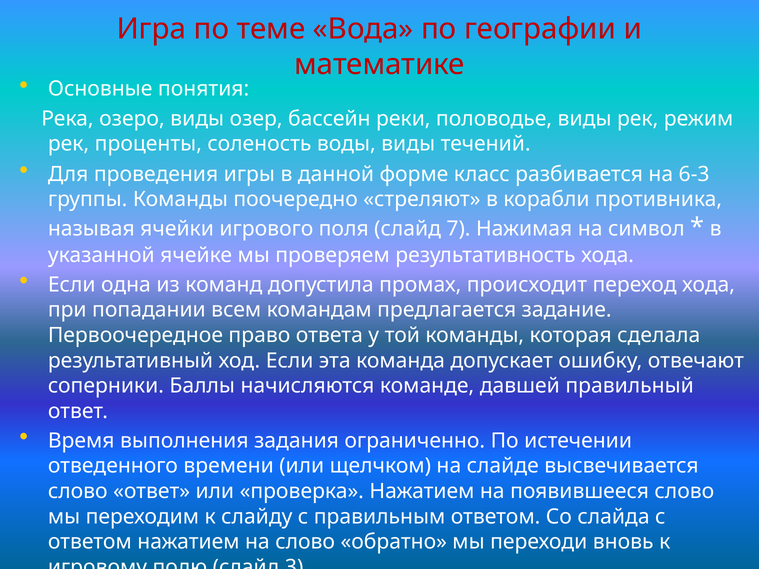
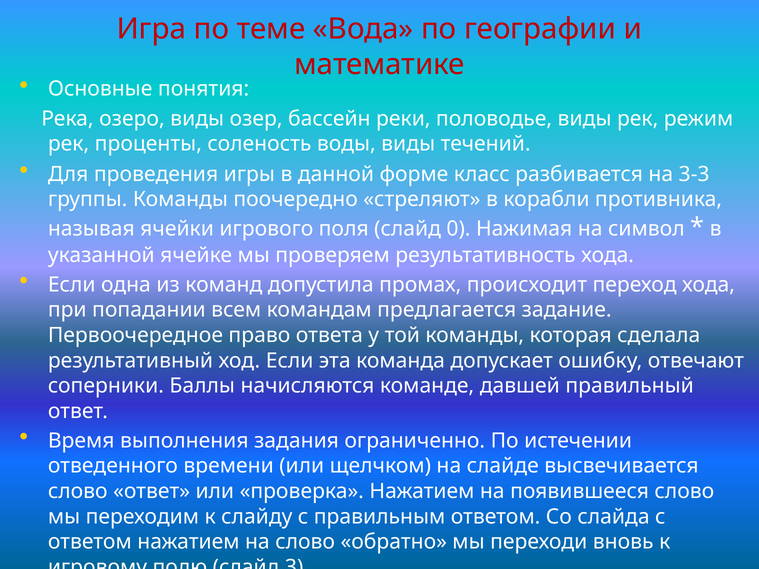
6-3: 6-3 -> 3-3
7: 7 -> 0
